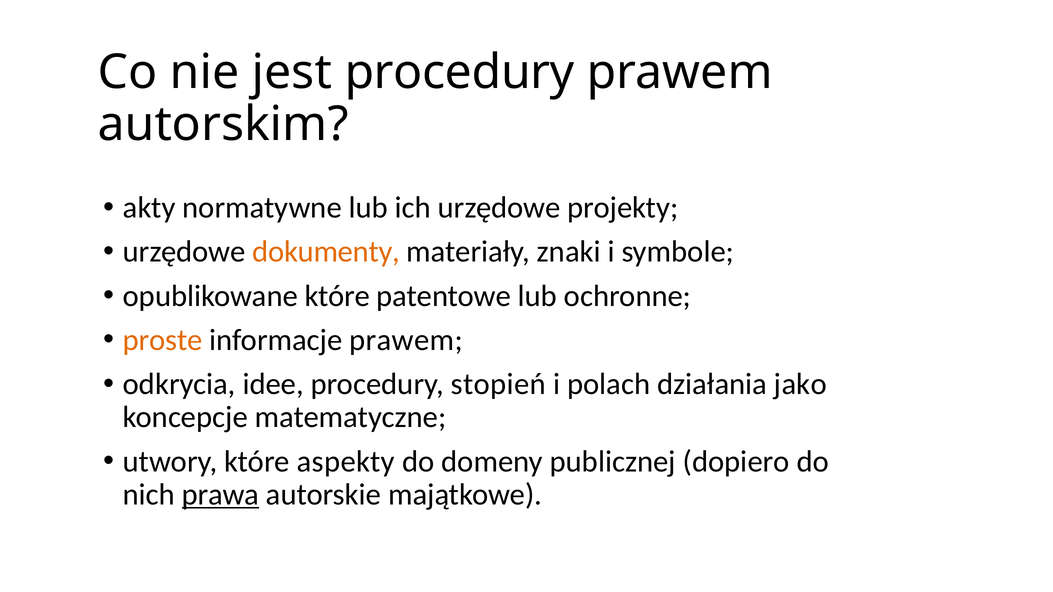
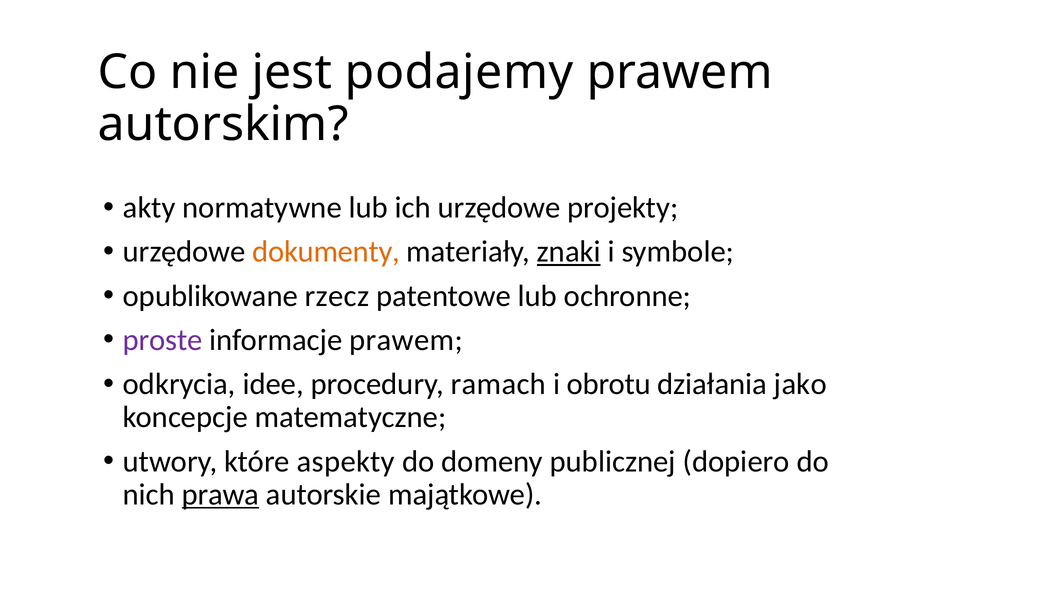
jest procedury: procedury -> podajemy
znaki underline: none -> present
opublikowane które: które -> rzecz
proste colour: orange -> purple
stopień: stopień -> ramach
polach: polach -> obrotu
